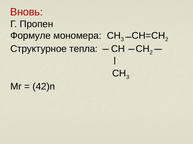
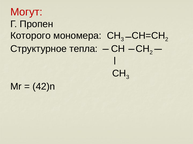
Вновь: Вновь -> Могут
Формуле: Формуле -> Которого
